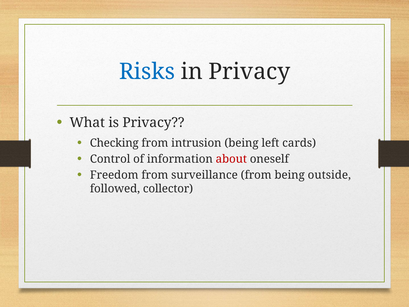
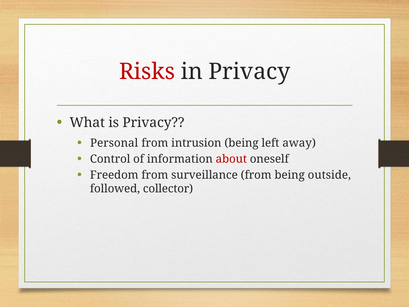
Risks colour: blue -> red
Checking: Checking -> Personal
cards: cards -> away
